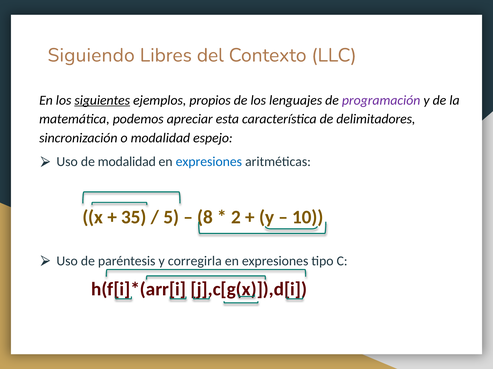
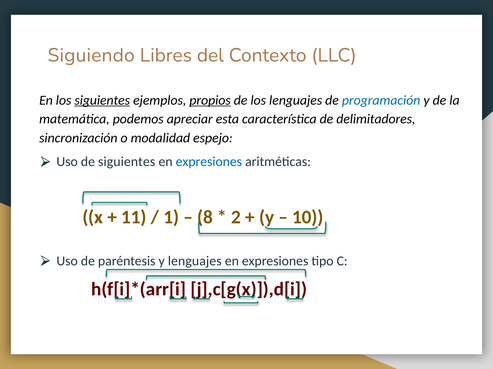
propios underline: none -> present
programación colour: purple -> blue
de modalidad: modalidad -> siguientes
35: 35 -> 11
5: 5 -> 1
y corregirla: corregirla -> lenguajes
